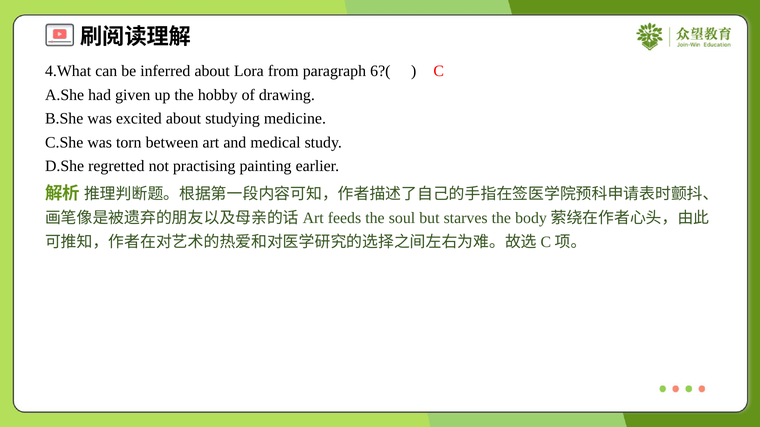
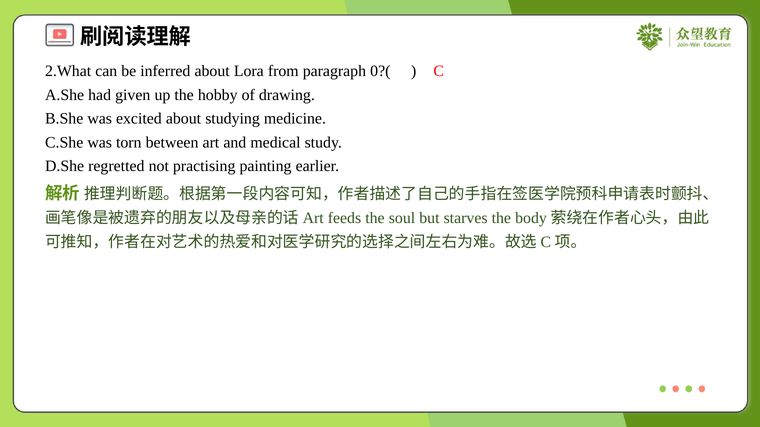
4.What: 4.What -> 2.What
6?(: 6?( -> 0?(
